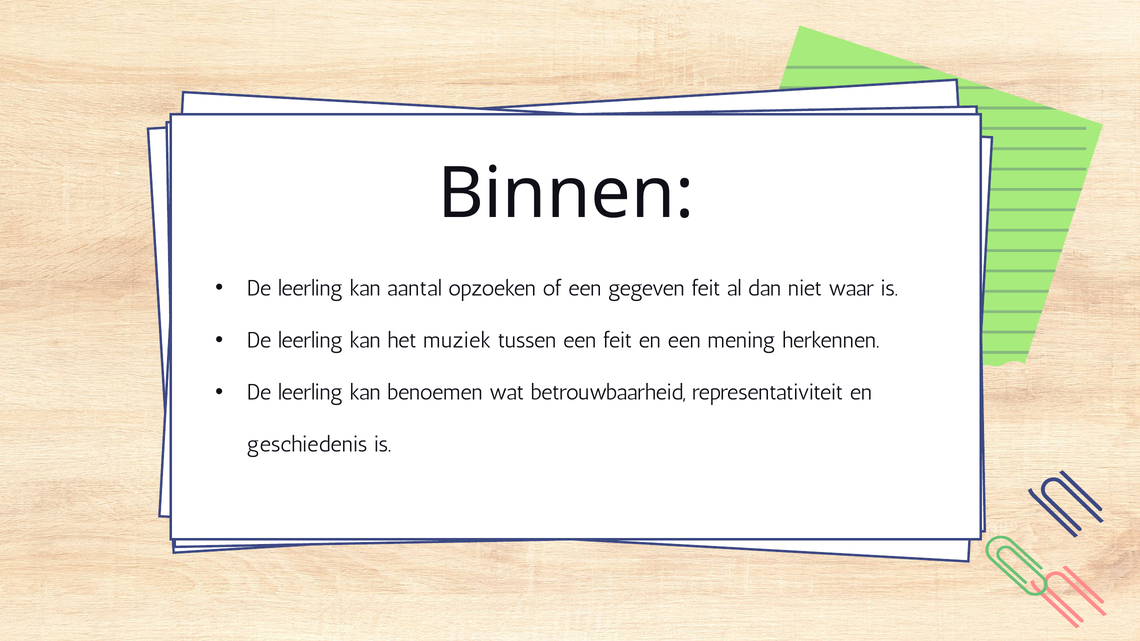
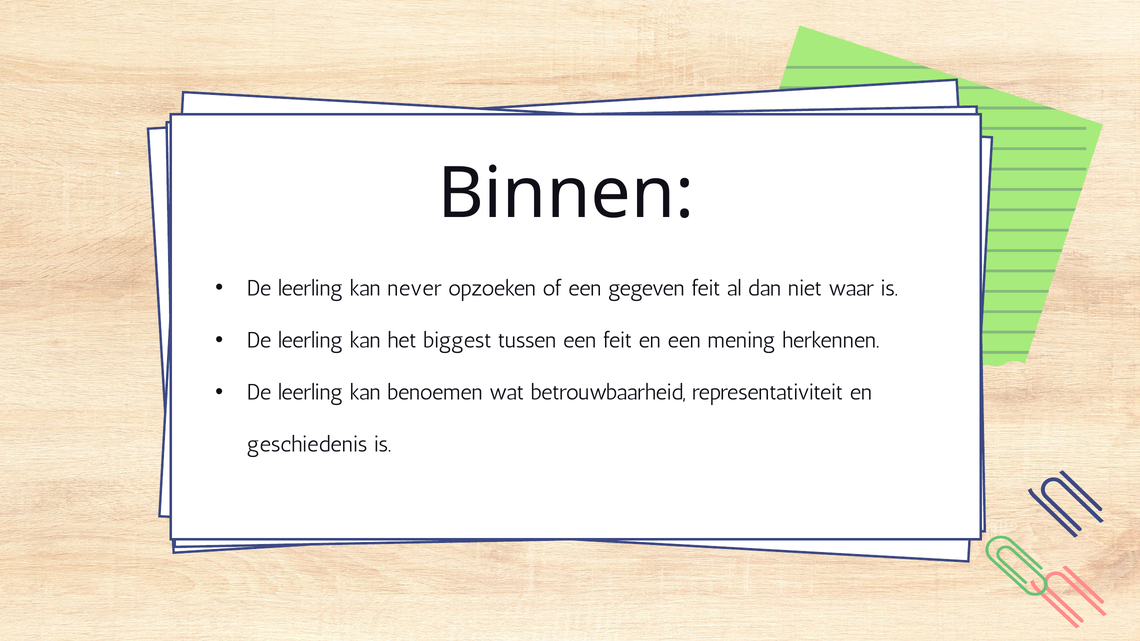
aantal: aantal -> never
muziek: muziek -> biggest
